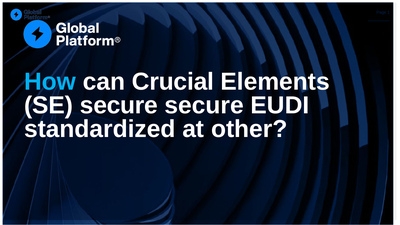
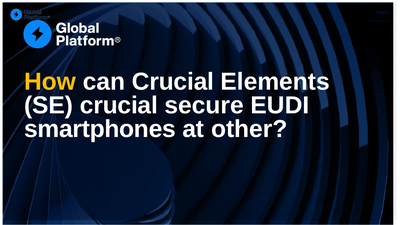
How colour: light blue -> yellow
SE secure: secure -> crucial
standardized: standardized -> smartphones
